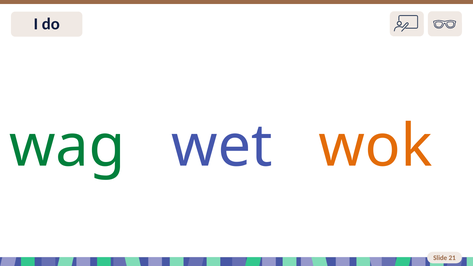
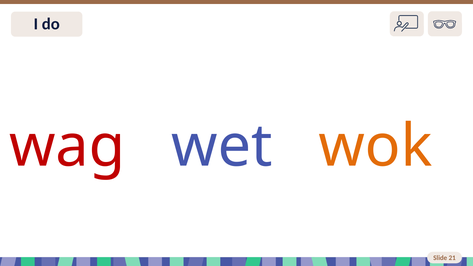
wag colour: green -> red
